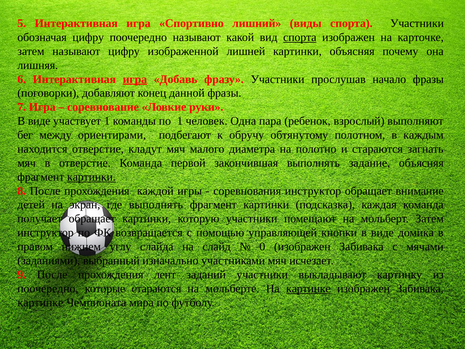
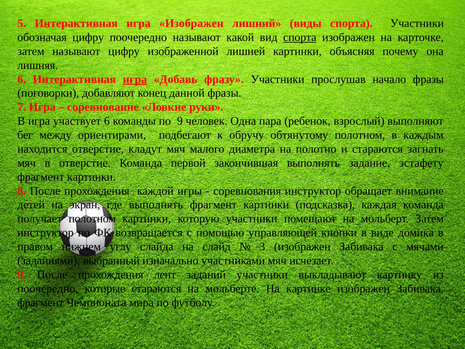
игра Спортивно: Спортивно -> Изображен
виде at (39, 121): виде -> игра
участвует 1: 1 -> 6
по 1: 1 -> 9
задание объясняя: объясняя -> эстафету
картинки at (91, 177) underline: present -> none
получает обращает: обращает -> полотном
0: 0 -> 3
картинке at (308, 288) underline: present -> none
картинке at (40, 302): картинке -> фрагмент
